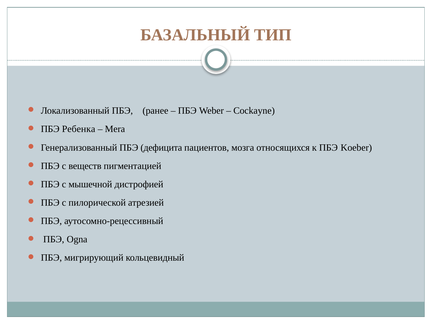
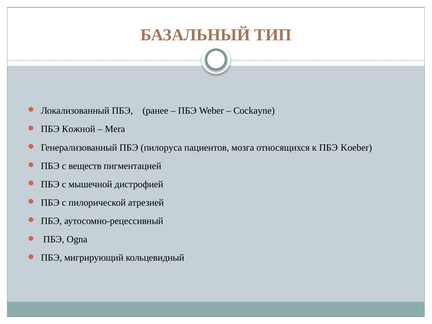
Ребенка: Ребенка -> Кожной
дефицита: дефицита -> пилоруса
